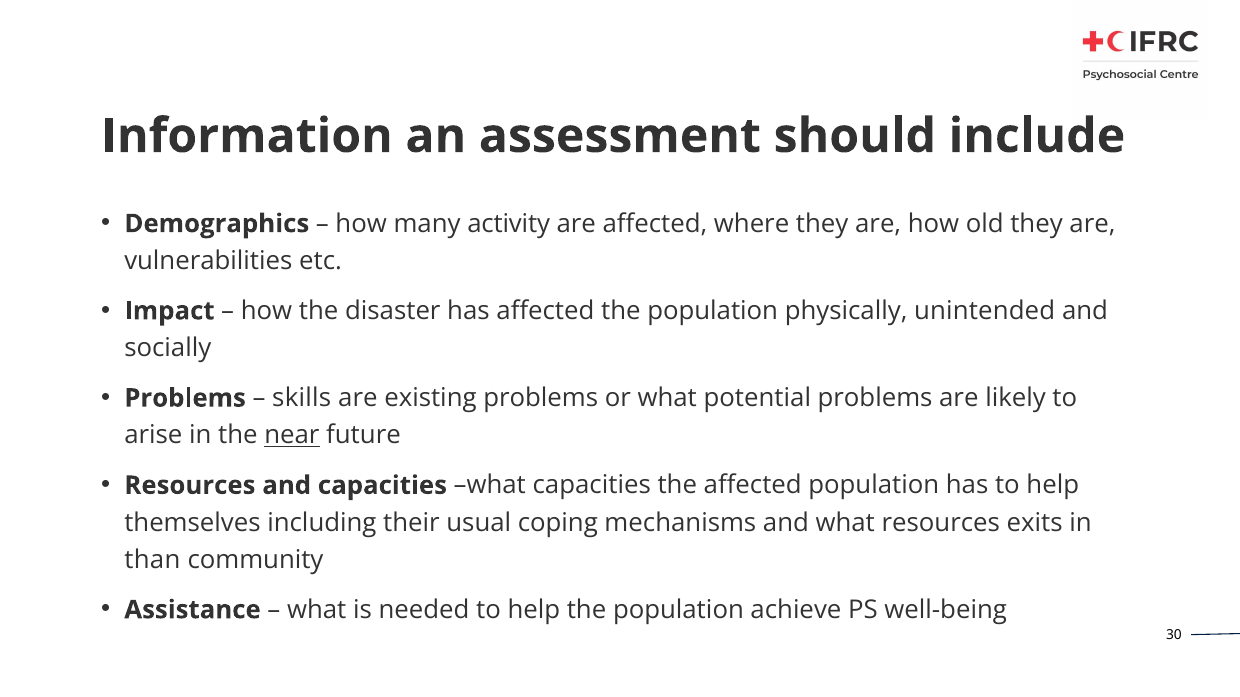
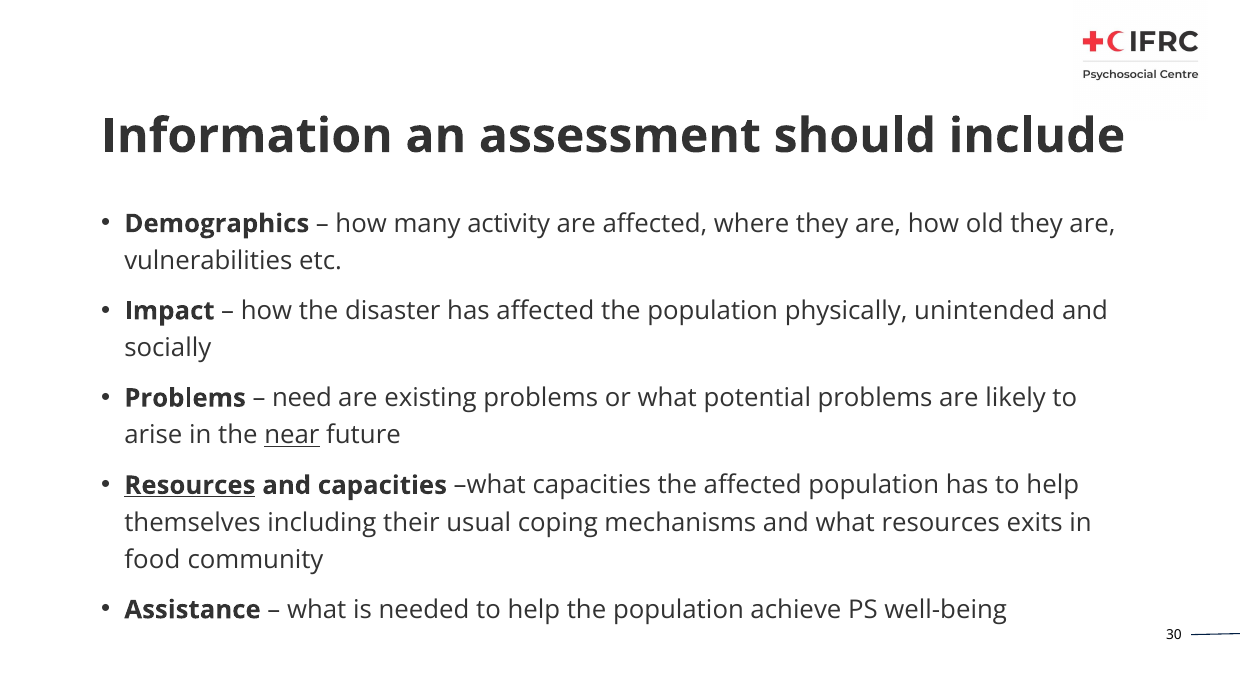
skills: skills -> need
Resources at (190, 486) underline: none -> present
than: than -> food
